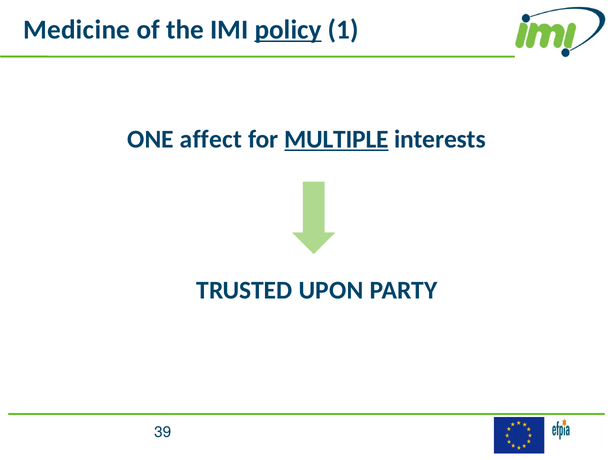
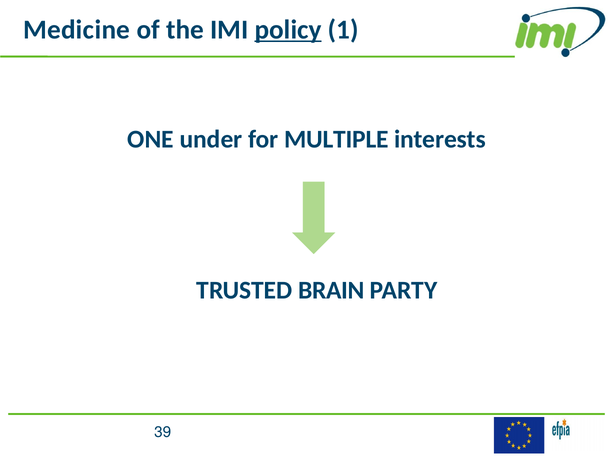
affect: affect -> under
MULTIPLE underline: present -> none
UPON: UPON -> BRAIN
